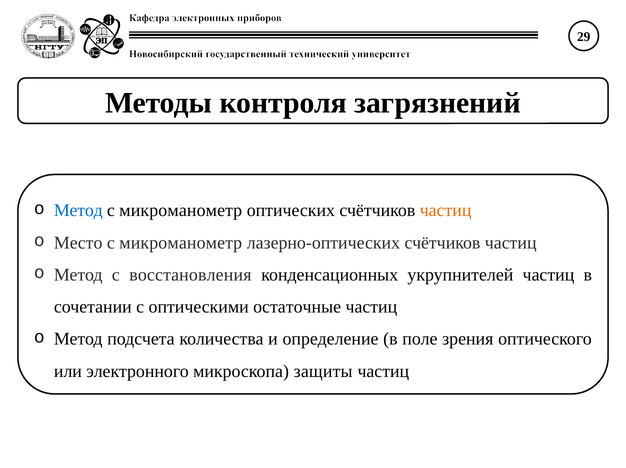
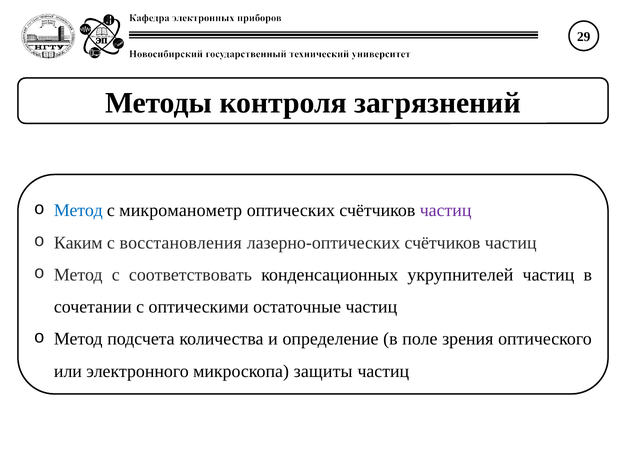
частиц at (446, 210) colour: orange -> purple
Место: Место -> Каким
микроманометр at (181, 243): микроманометр -> восстановления
восстановления: восстановления -> соответствовать
